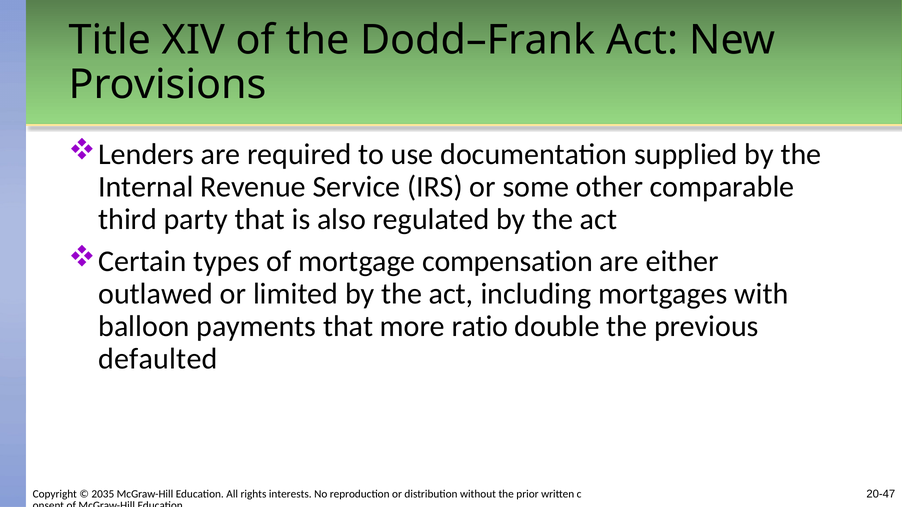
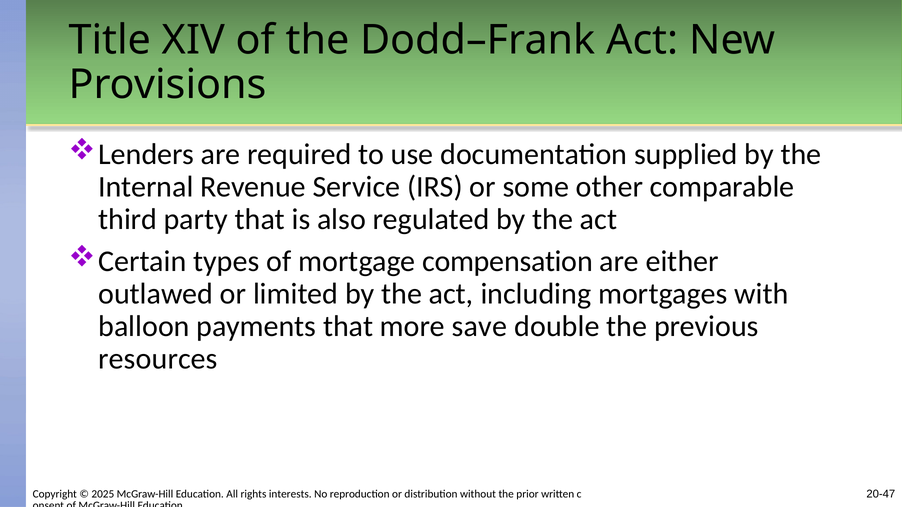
ratio: ratio -> save
defaulted: defaulted -> resources
2035: 2035 -> 2025
